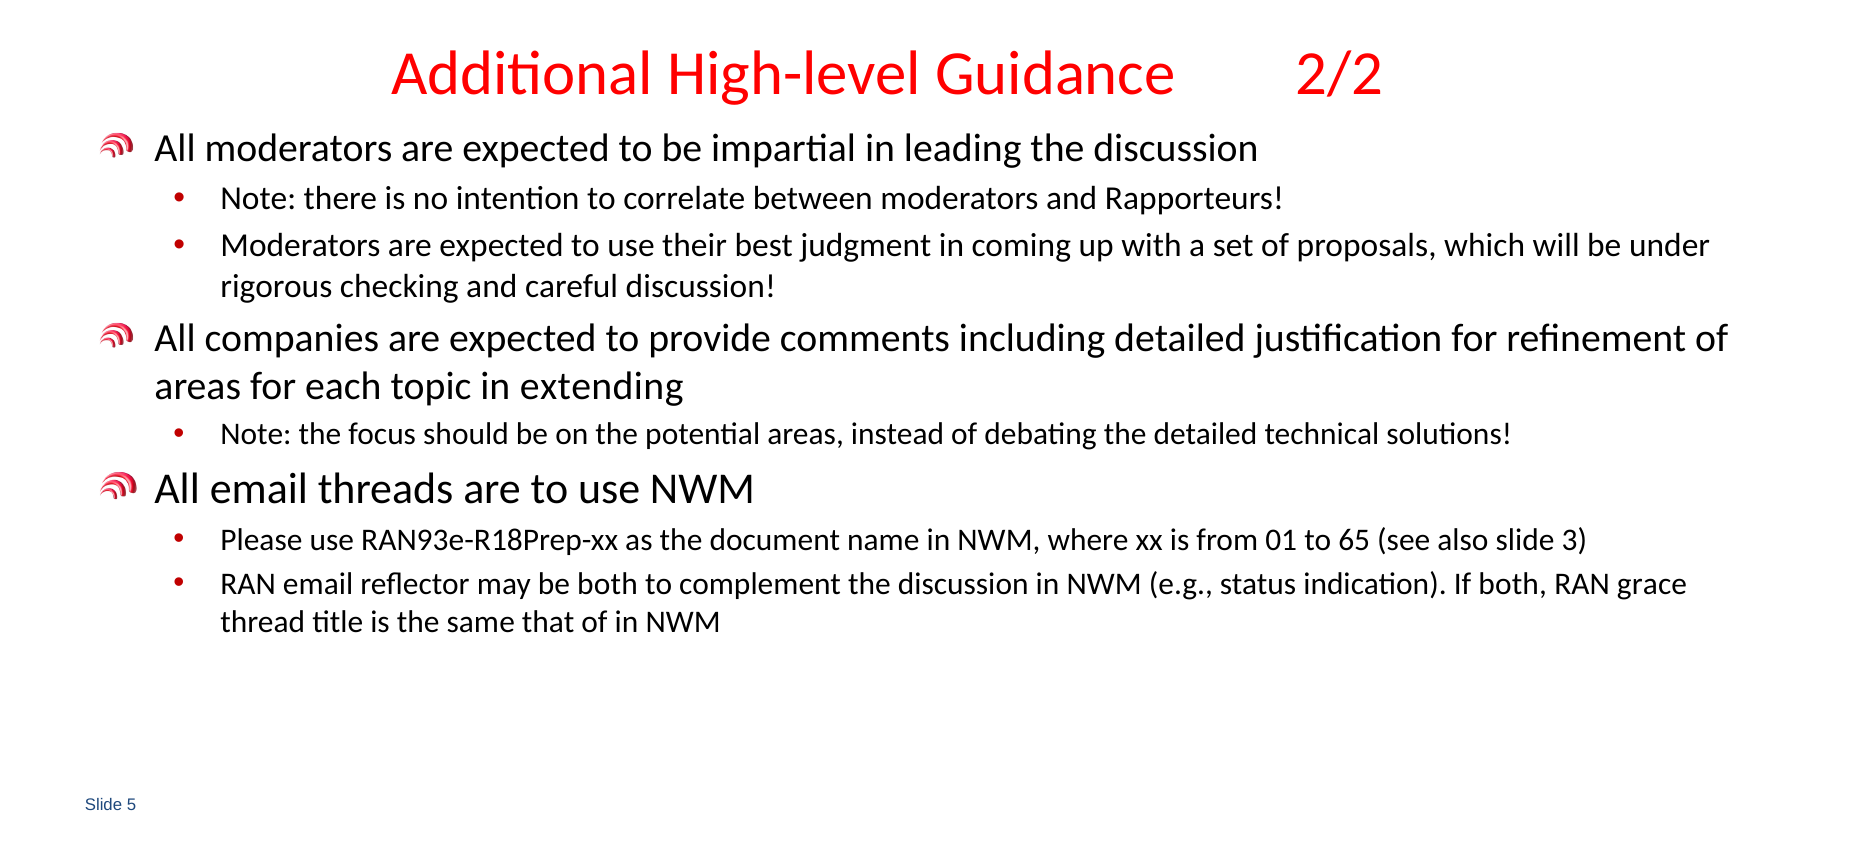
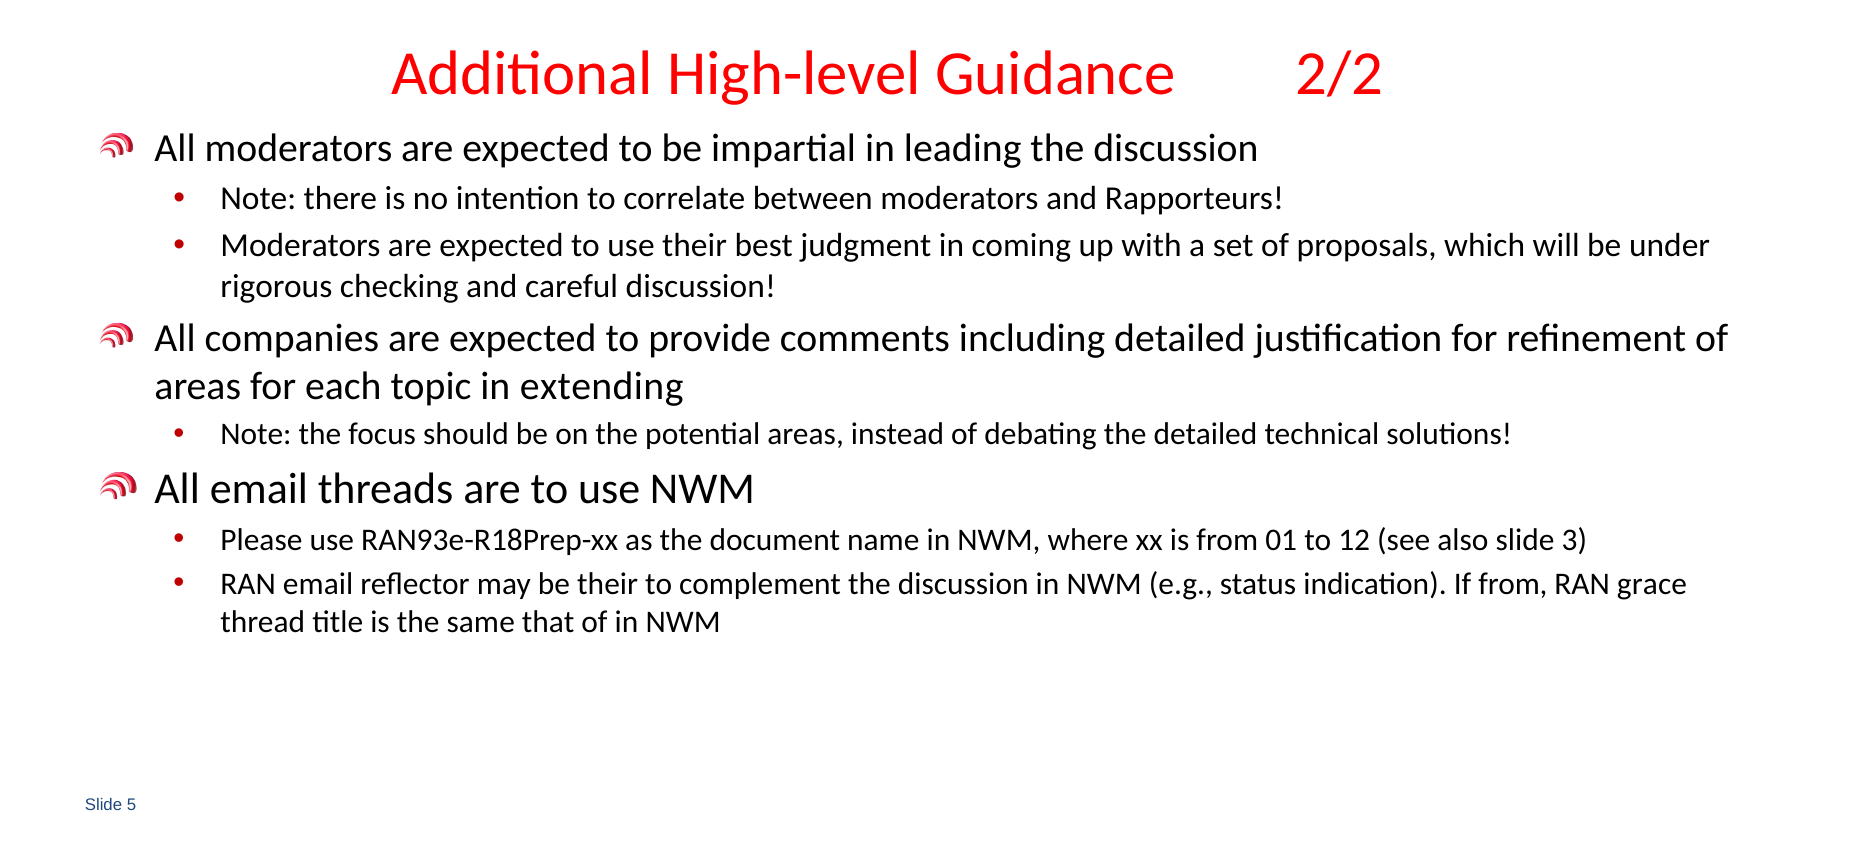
65: 65 -> 12
be both: both -> their
If both: both -> from
